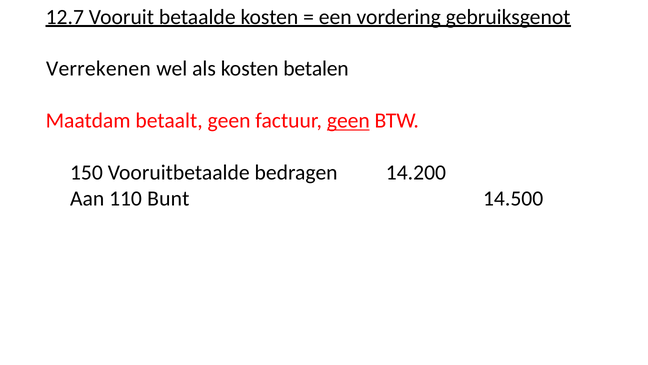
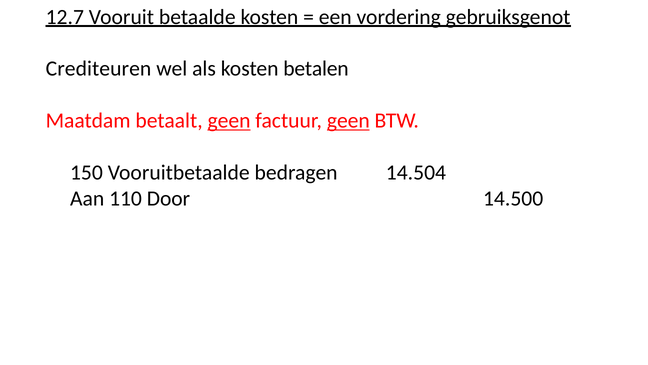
Verrekenen: Verrekenen -> Crediteuren
geen at (229, 121) underline: none -> present
14.200: 14.200 -> 14.504
Bunt: Bunt -> Door
